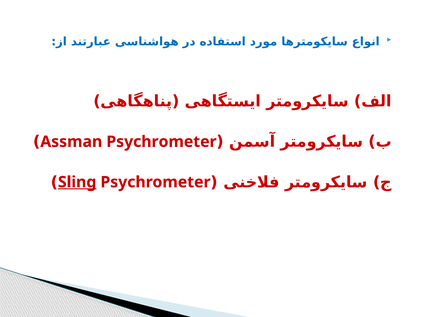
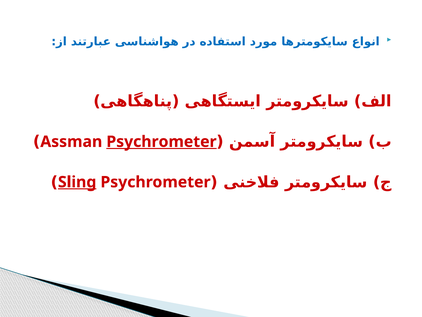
Psychrometer at (161, 141) underline: none -> present
